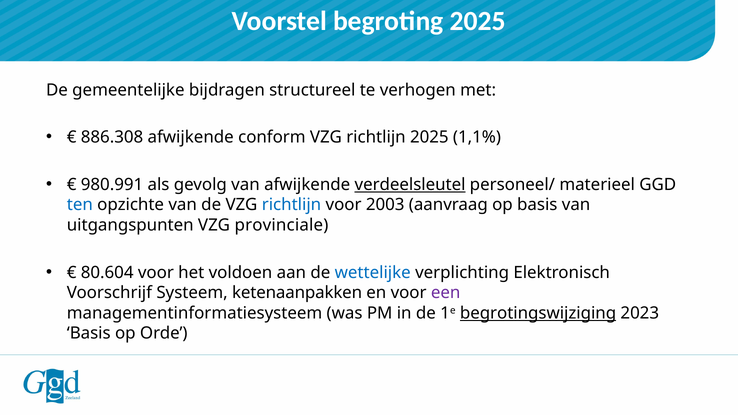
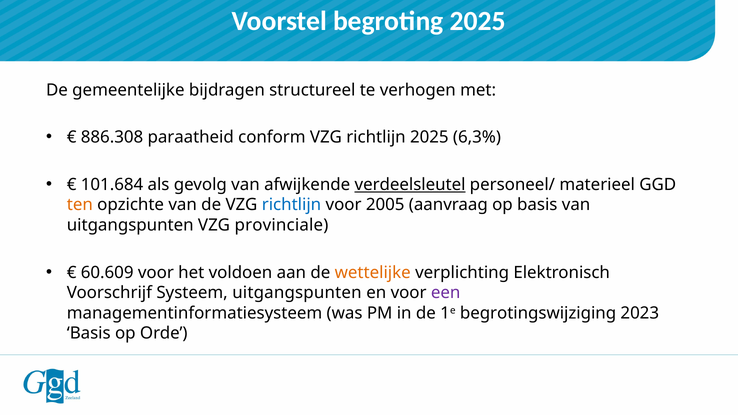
886.308 afwijkende: afwijkende -> paraatheid
1,1%: 1,1% -> 6,3%
980.991: 980.991 -> 101.684
ten colour: blue -> orange
2003: 2003 -> 2005
80.604: 80.604 -> 60.609
wettelijke colour: blue -> orange
Systeem ketenaanpakken: ketenaanpakken -> uitgangspunten
begrotingswijziging underline: present -> none
